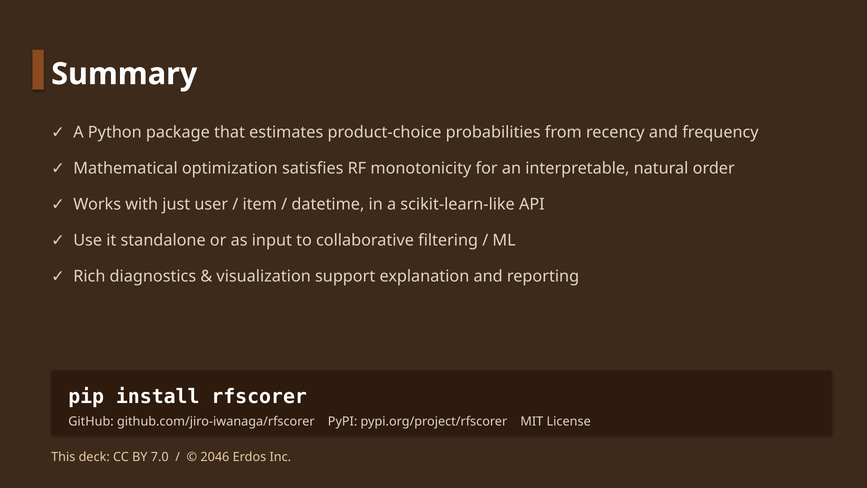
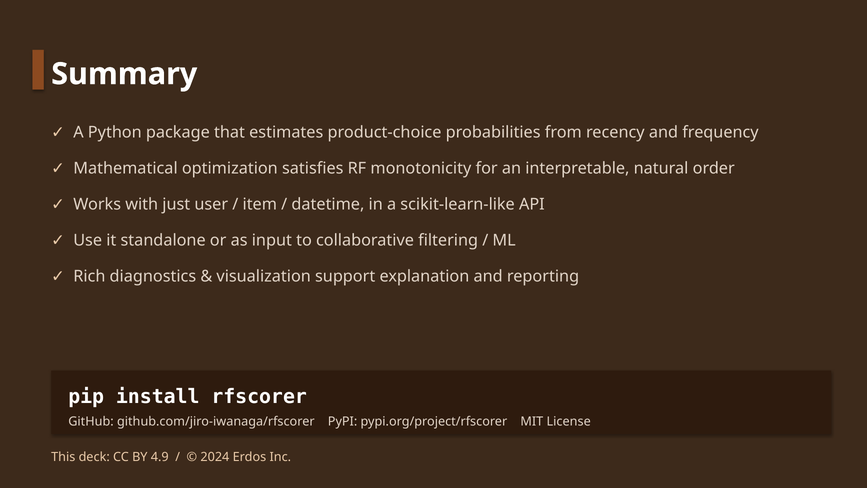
7.0: 7.0 -> 4.9
2046: 2046 -> 2024
